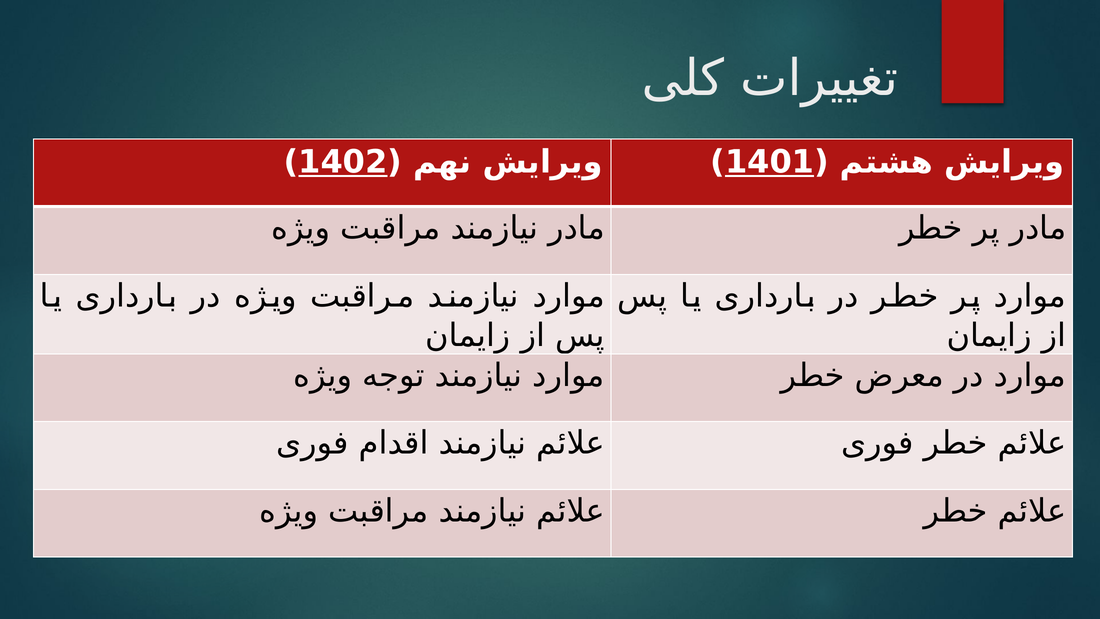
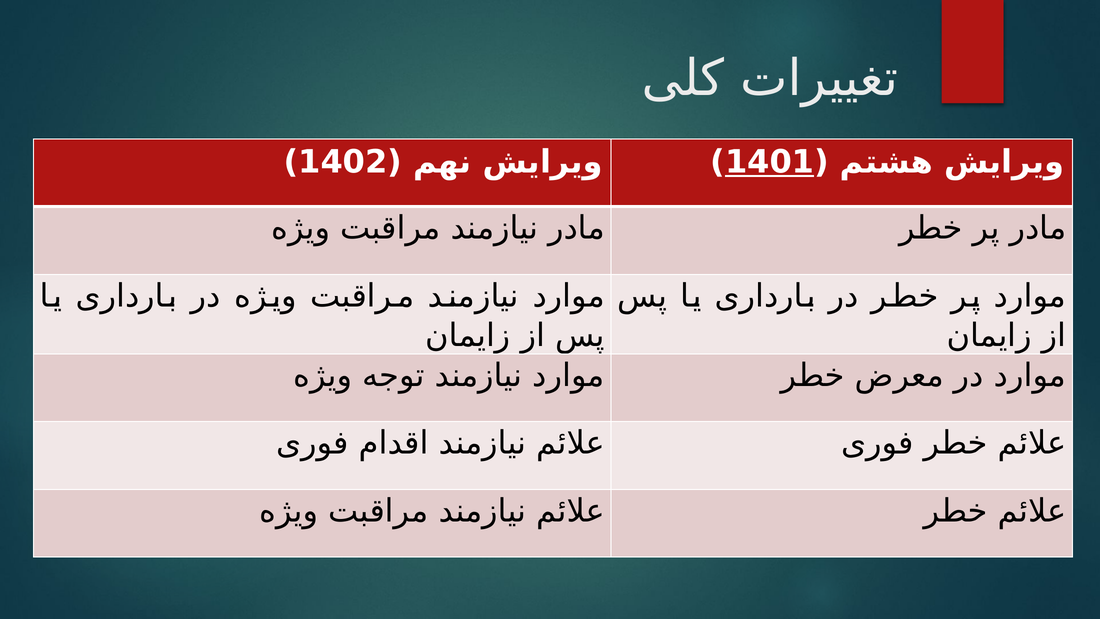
1402 underline: present -> none
